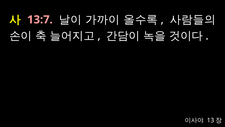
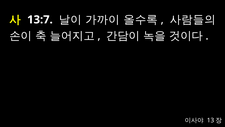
13:7 colour: pink -> white
